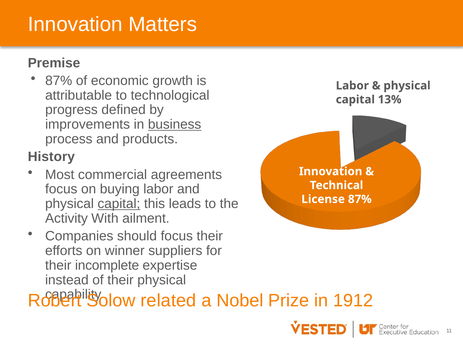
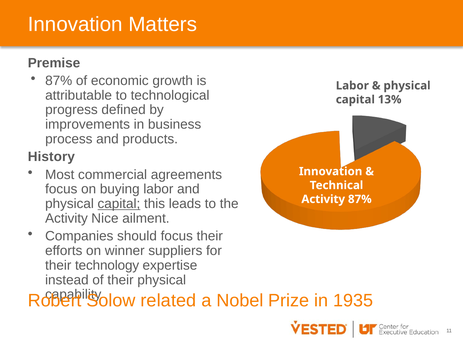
business underline: present -> none
License at (323, 199): License -> Activity
With: With -> Nice
incomplete: incomplete -> technology
1912: 1912 -> 1935
